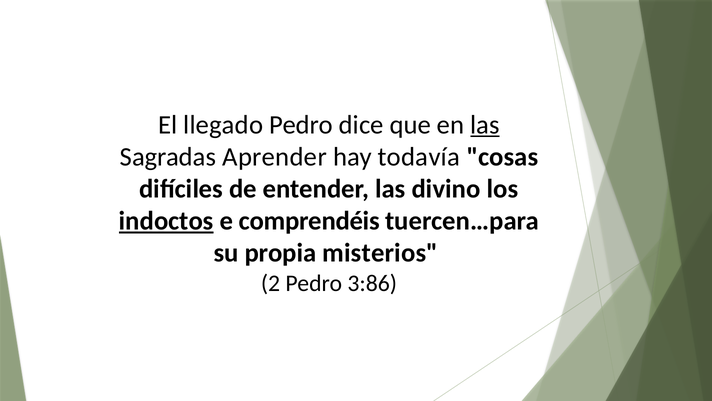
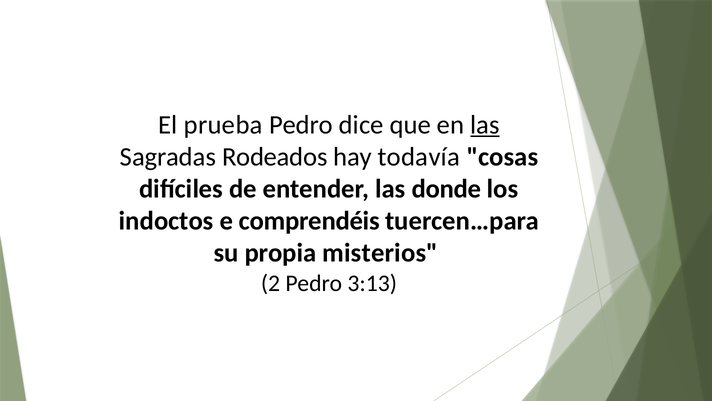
llegado: llegado -> prueba
Aprender: Aprender -> Rodeados
divino: divino -> donde
indoctos underline: present -> none
3:86: 3:86 -> 3:13
